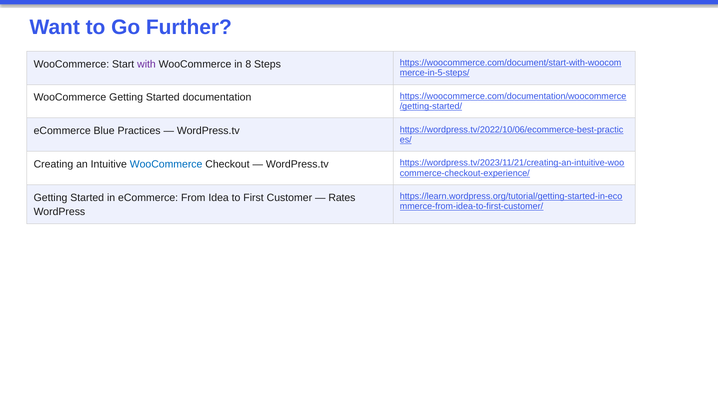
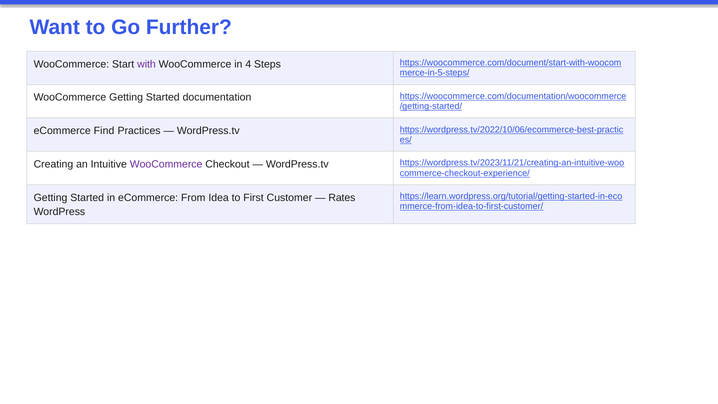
8: 8 -> 4
Blue: Blue -> Find
WooCommerce at (166, 164) colour: blue -> purple
